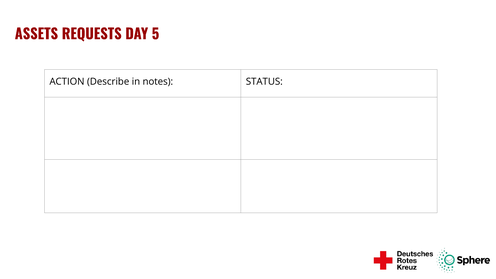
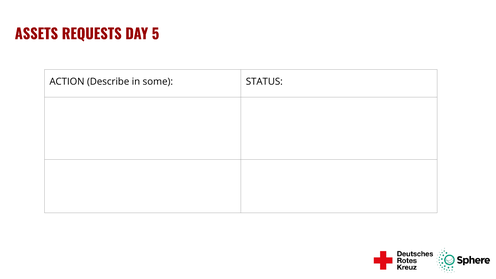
notes: notes -> some
